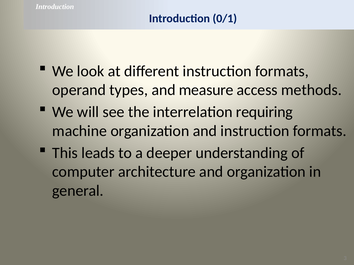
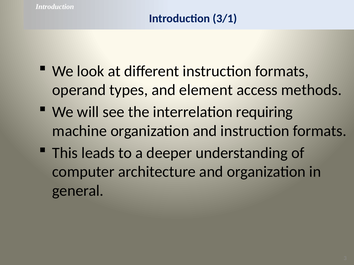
0/1: 0/1 -> 3/1
measure: measure -> element
